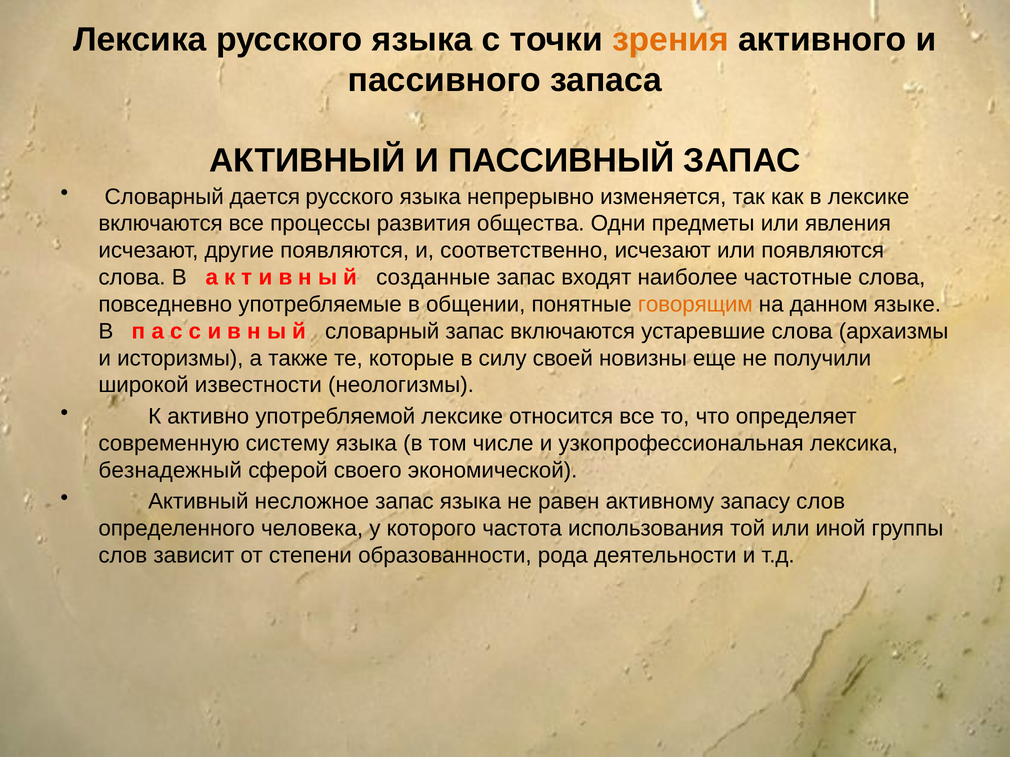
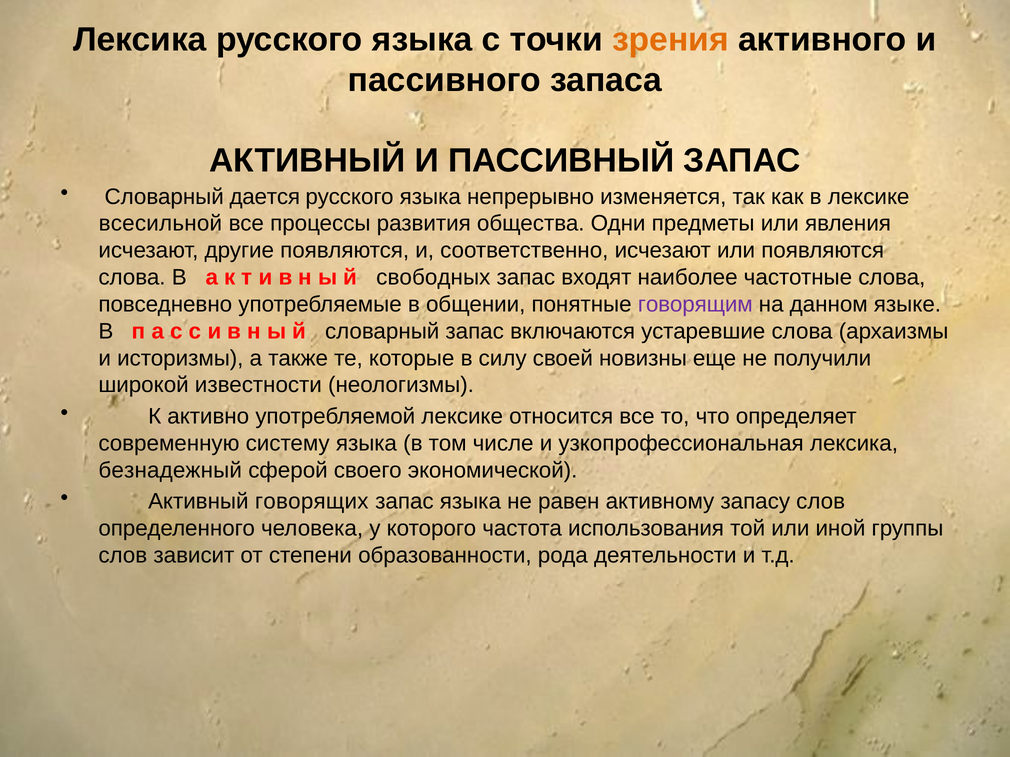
включаются at (161, 224): включаются -> всесильной
созданные: созданные -> свободных
говорящим colour: orange -> purple
несложное: несложное -> говорящих
